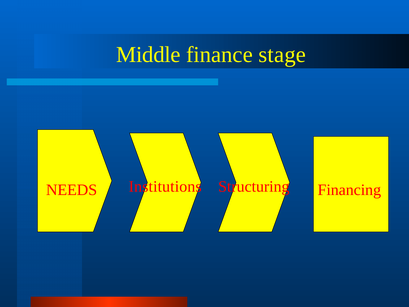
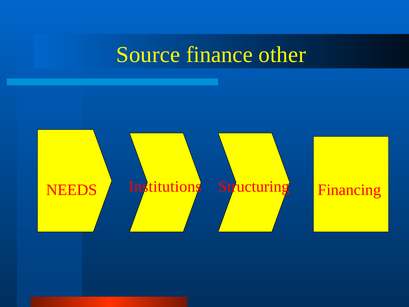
Middle: Middle -> Source
stage: stage -> other
